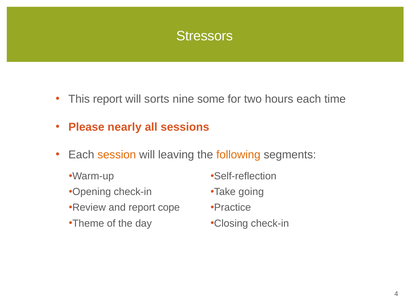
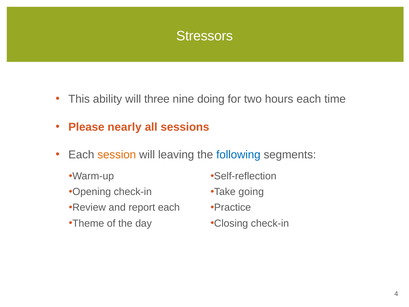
This report: report -> ability
sorts: sorts -> three
some: some -> doing
following colour: orange -> blue
report cope: cope -> each
